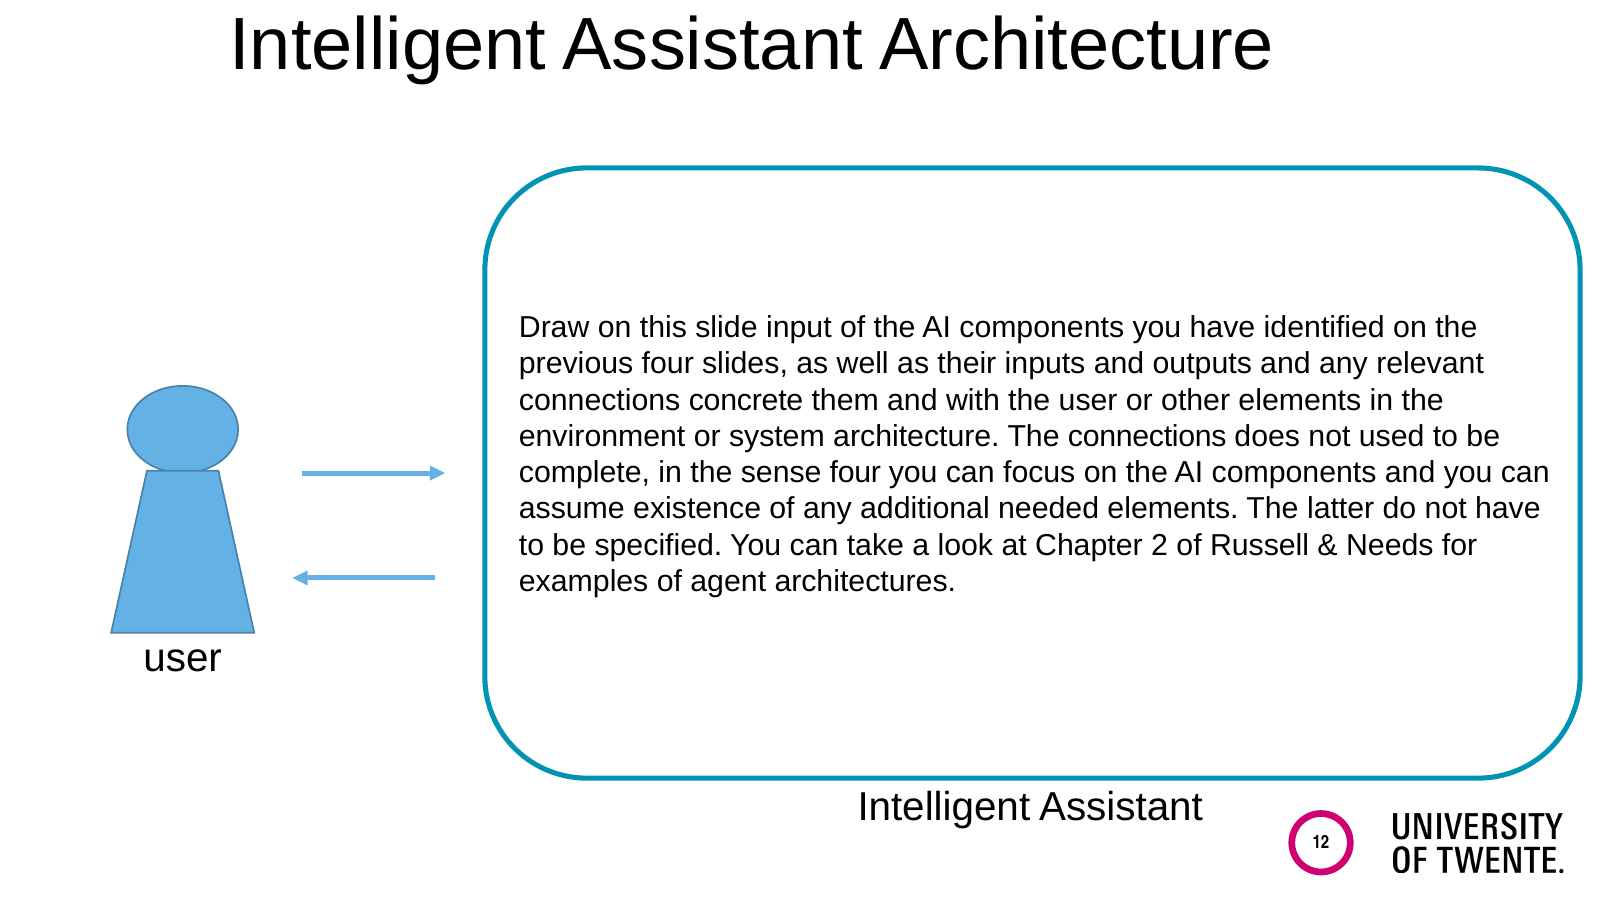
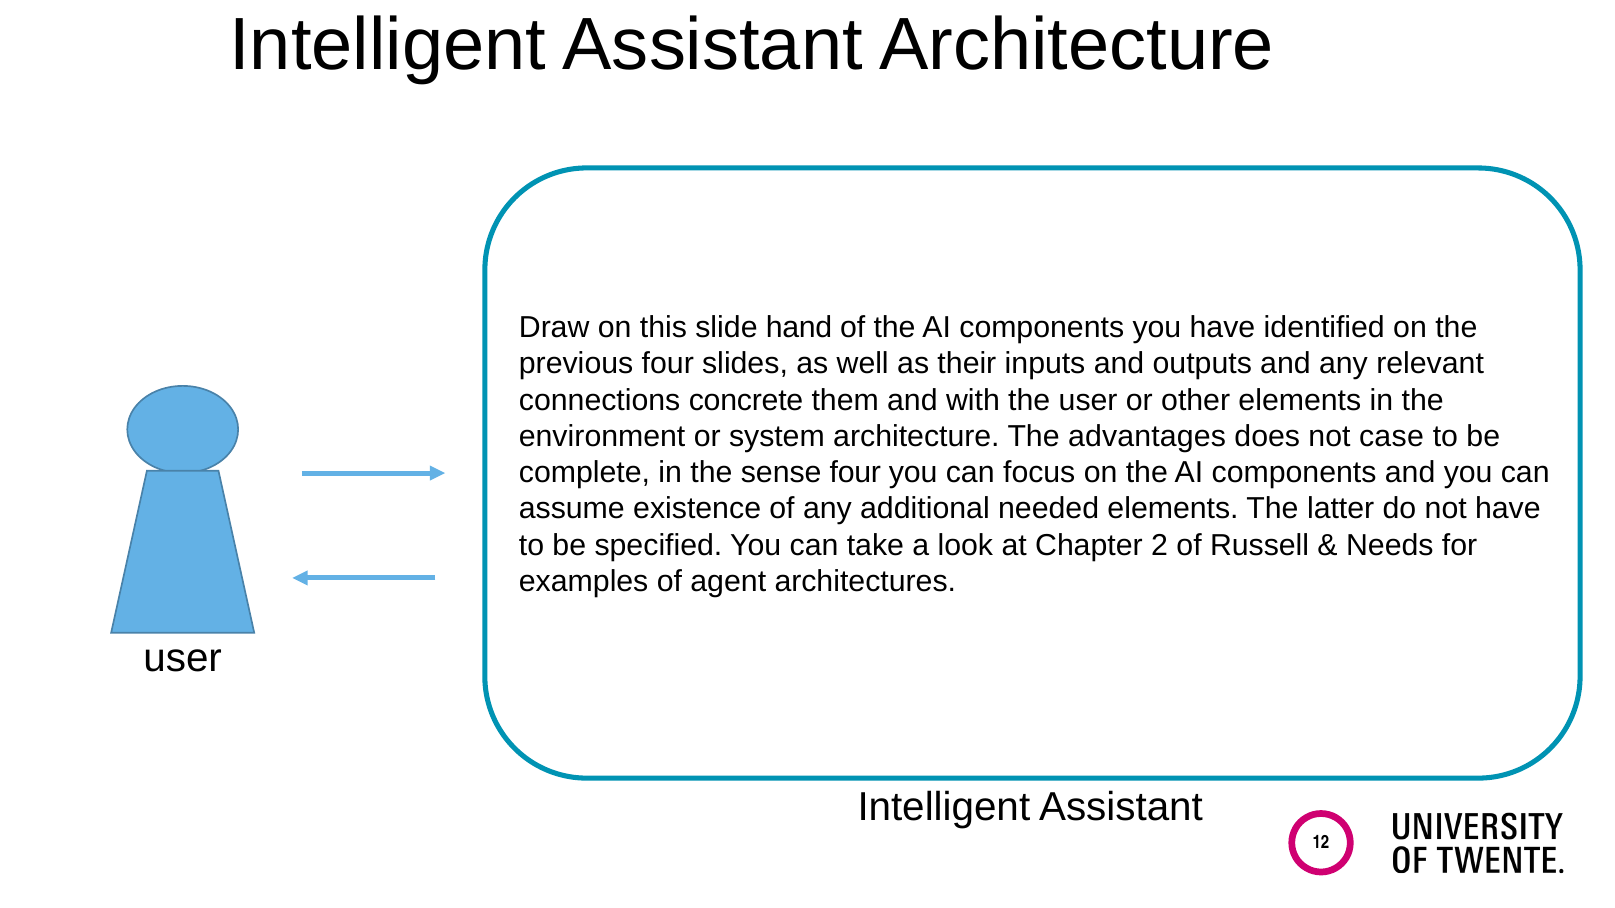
input: input -> hand
The connections: connections -> advantages
used: used -> case
